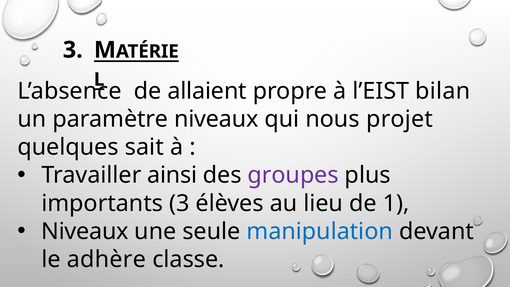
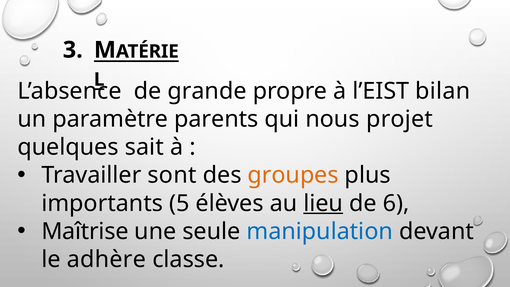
allaient: allaient -> grande
paramètre niveaux: niveaux -> parents
ainsi: ainsi -> sont
groupes colour: purple -> orange
importants 3: 3 -> 5
lieu underline: none -> present
1: 1 -> 6
Niveaux at (85, 231): Niveaux -> Maîtrise
